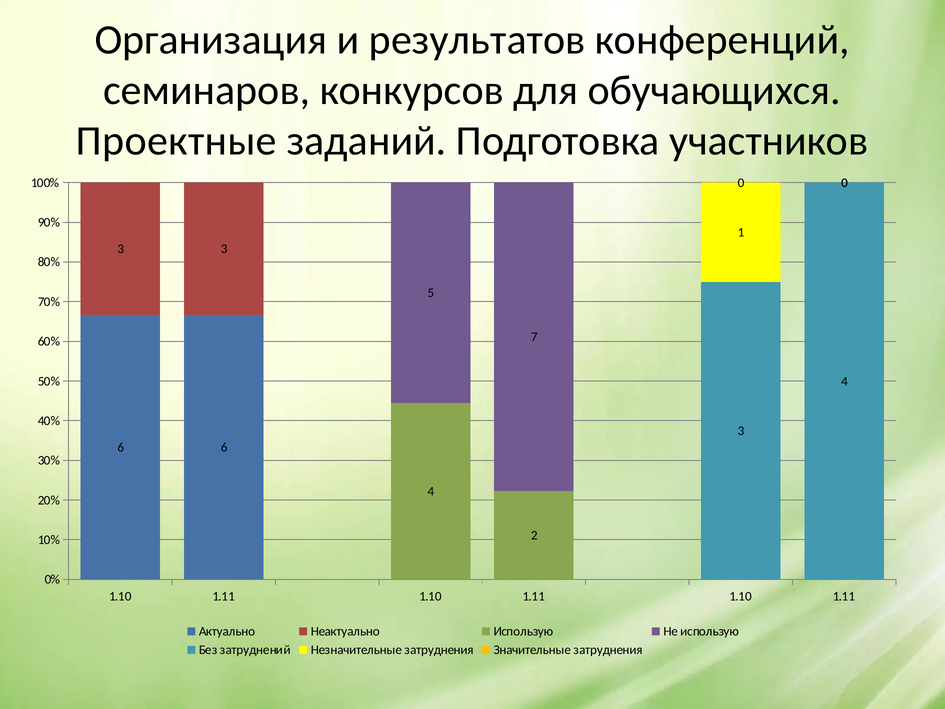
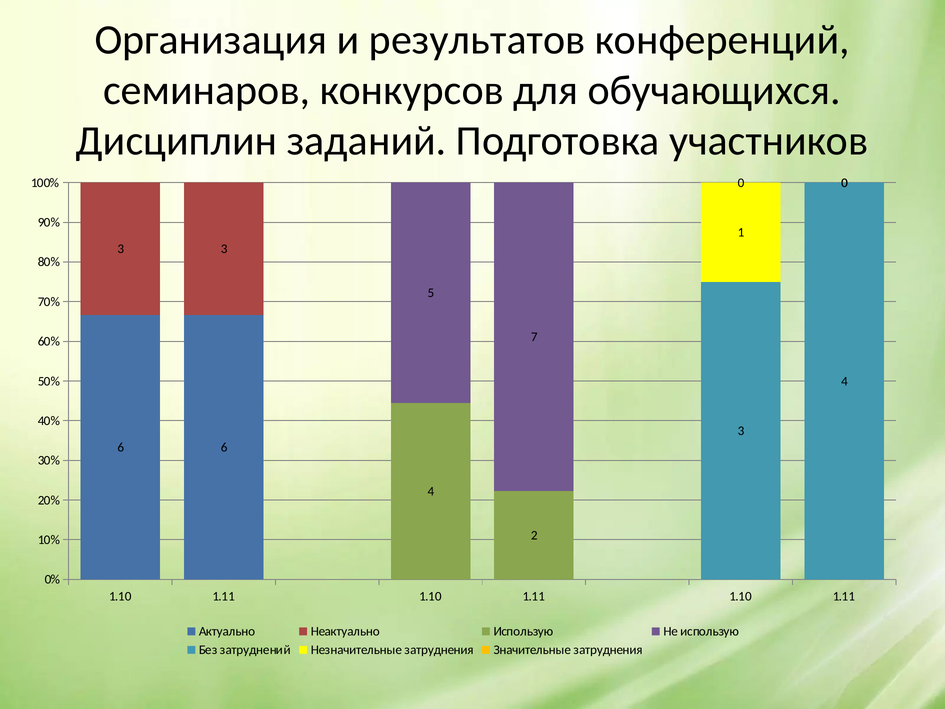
Проектные: Проектные -> Дисциплин
